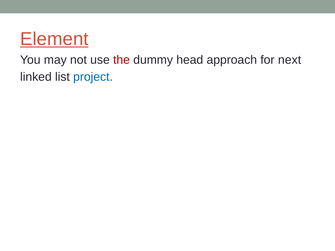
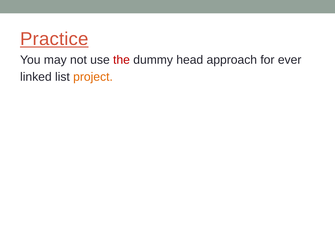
Element: Element -> Practice
next: next -> ever
project colour: blue -> orange
